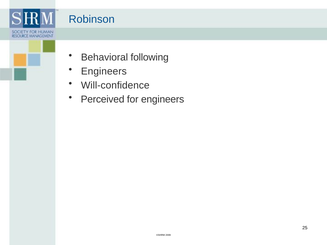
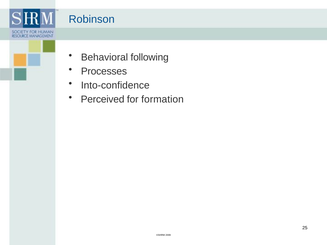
Engineers at (104, 71): Engineers -> Processes
Will-confidence: Will-confidence -> Into-confidence
for engineers: engineers -> formation
